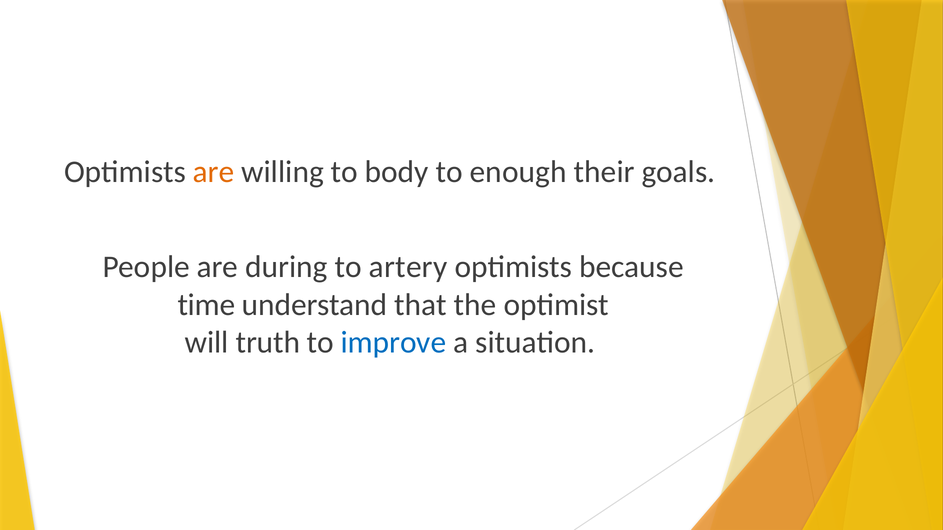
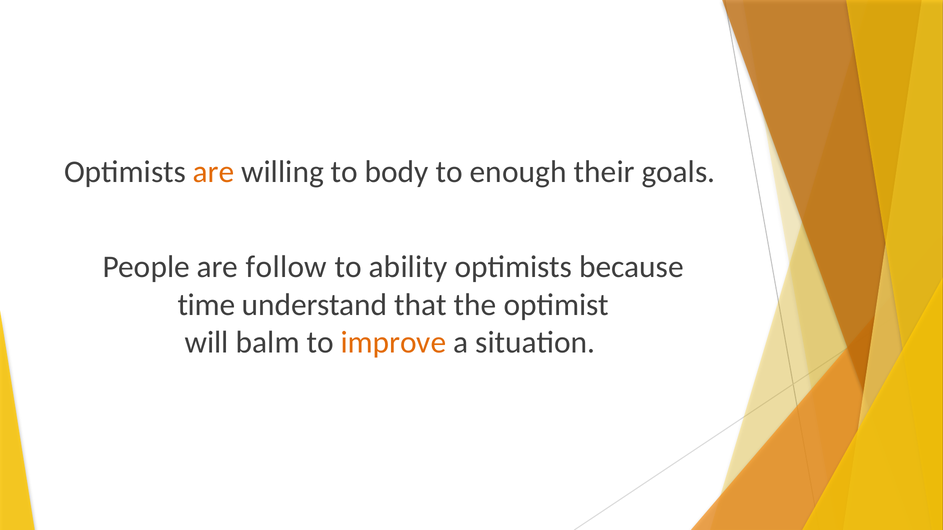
during: during -> follow
artery: artery -> ability
truth: truth -> balm
improve colour: blue -> orange
